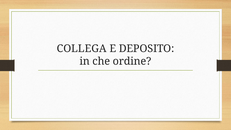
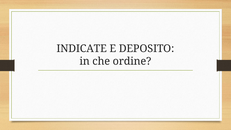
COLLEGA: COLLEGA -> INDICATE
